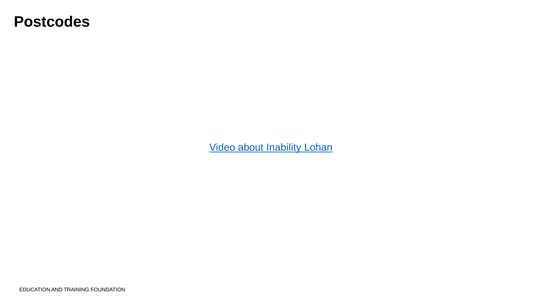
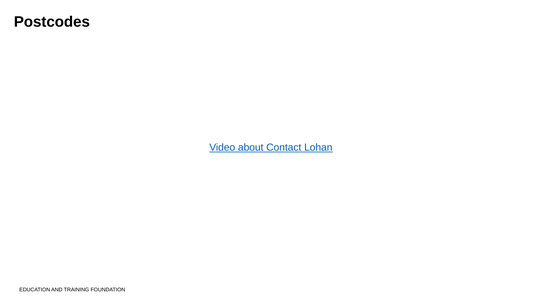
Inability: Inability -> Contact
